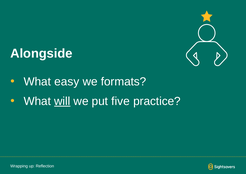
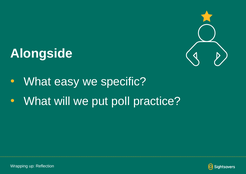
formats: formats -> specific
will underline: present -> none
five: five -> poll
